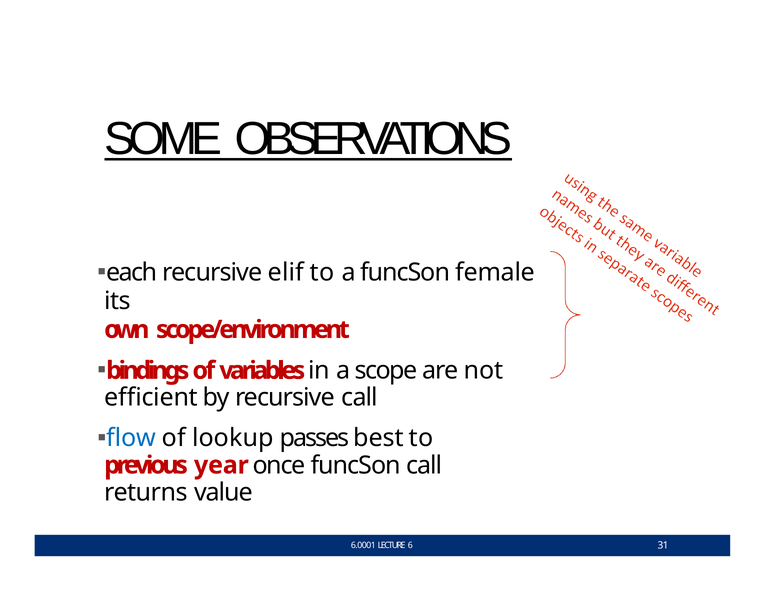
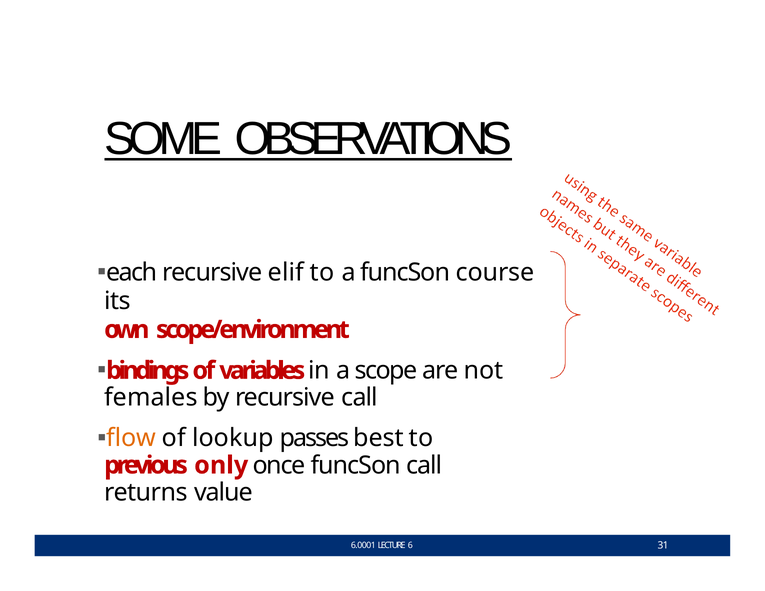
female: female -> course
eﬃcient: eﬃcient -> females
ﬂow colour: blue -> orange
year: year -> only
